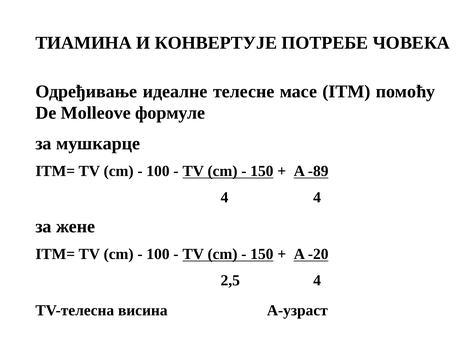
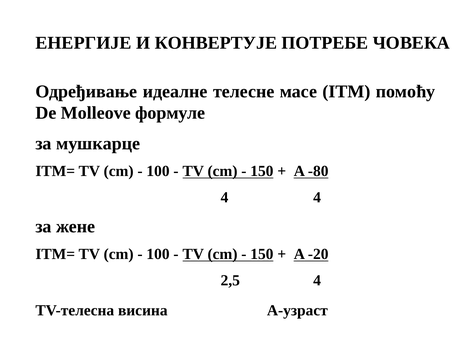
ТИАМИНА: ТИАМИНА -> ЕНЕРГИЈЕ
-89: -89 -> -80
